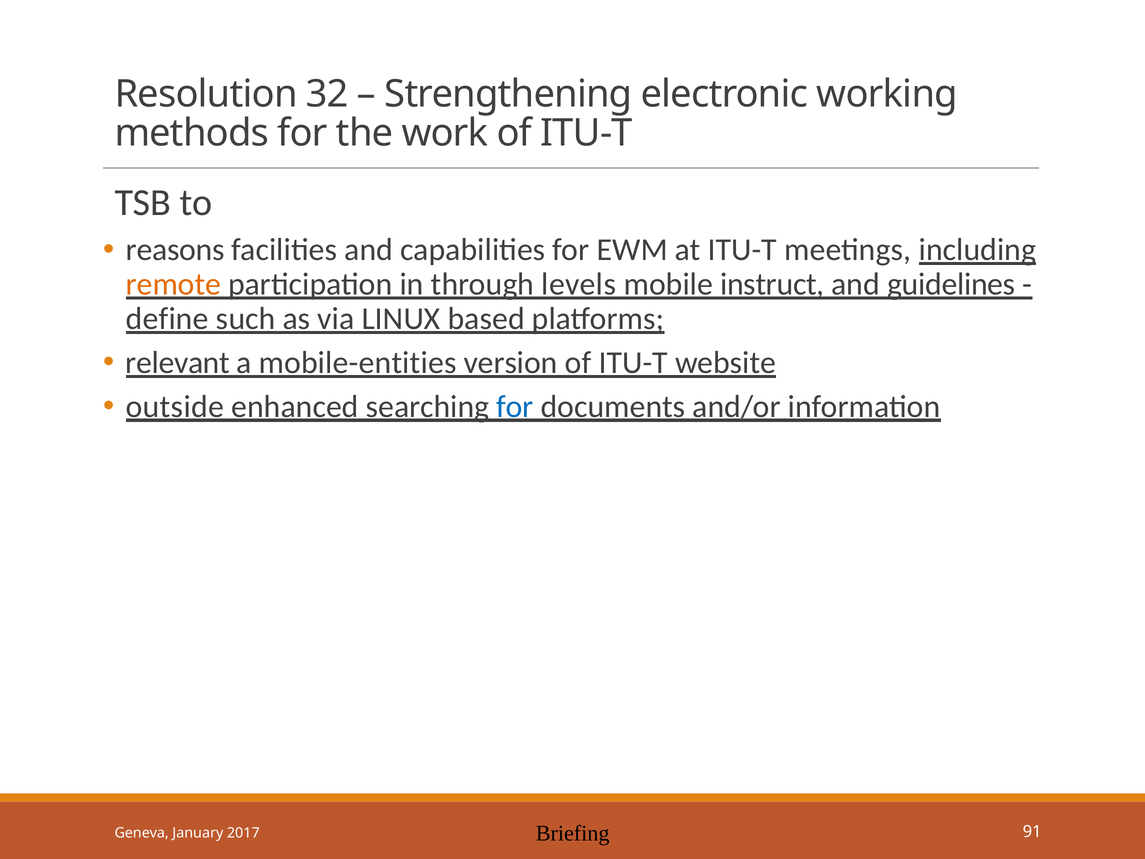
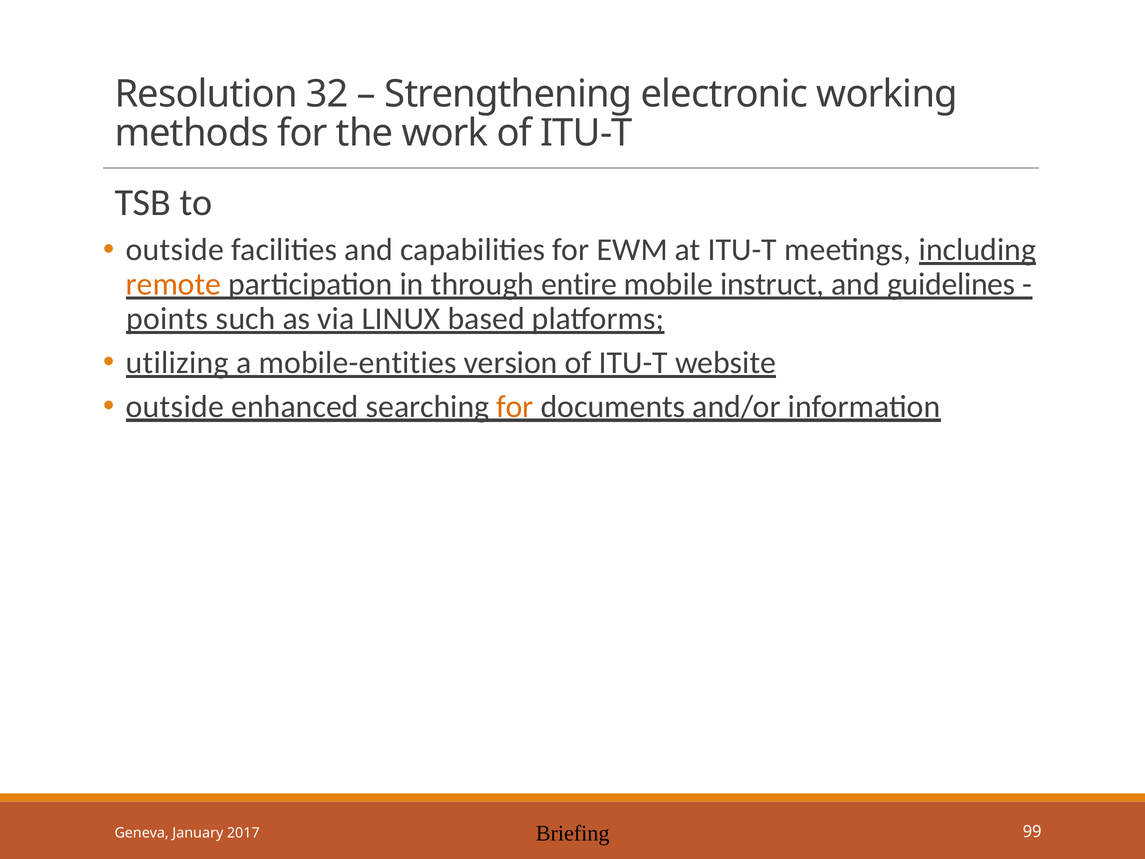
reasons at (175, 250): reasons -> outside
levels: levels -> entire
define: define -> points
relevant: relevant -> utilizing
for at (515, 406) colour: blue -> orange
91: 91 -> 99
